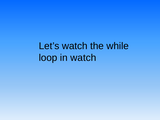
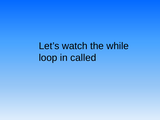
in watch: watch -> called
